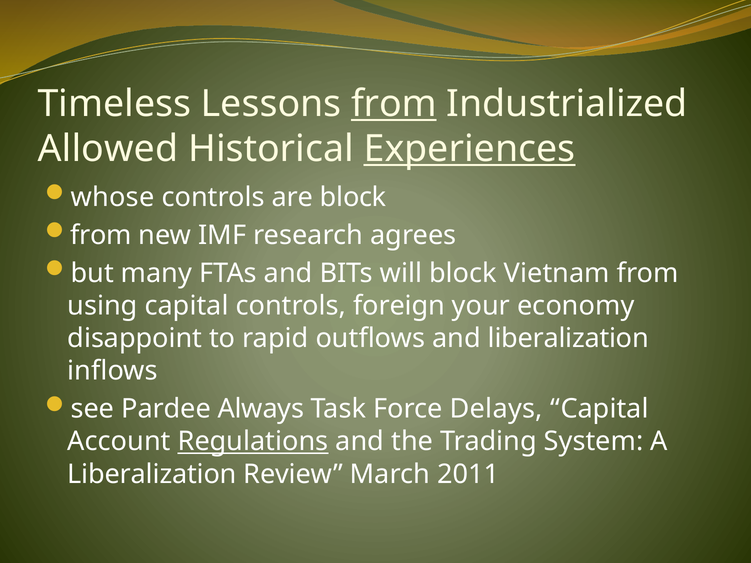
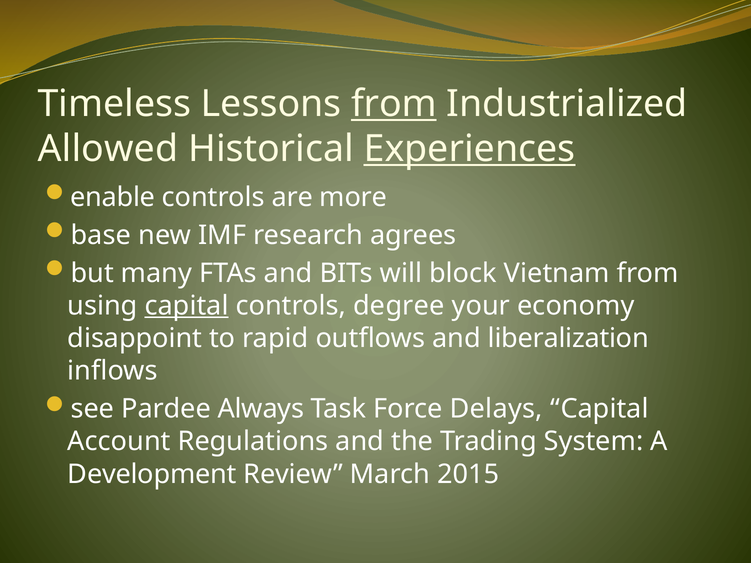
whose: whose -> enable
are block: block -> more
from at (101, 235): from -> base
capital at (187, 306) underline: none -> present
foreign: foreign -> degree
Regulations underline: present -> none
Liberalization at (152, 474): Liberalization -> Development
2011: 2011 -> 2015
